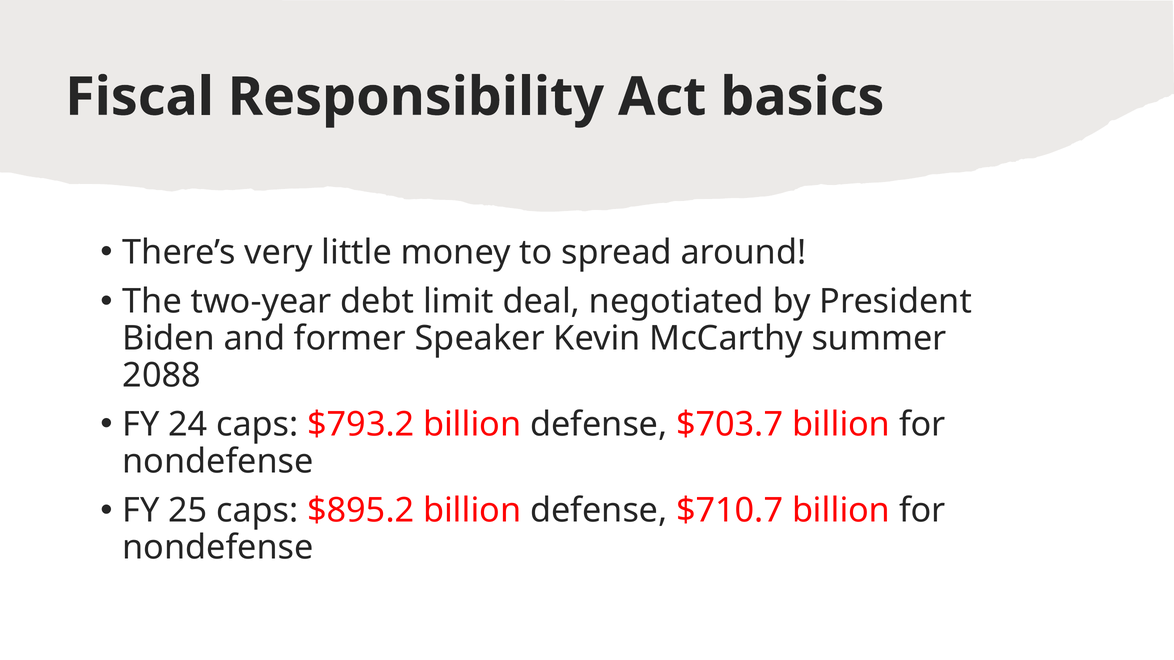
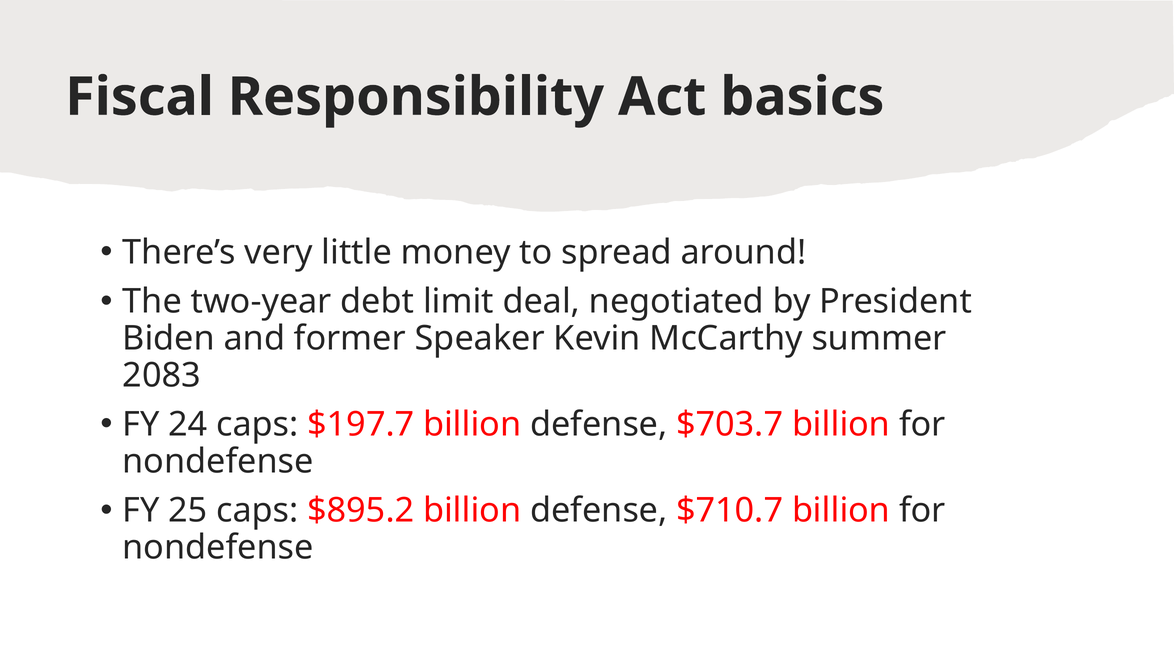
2088: 2088 -> 2083
$793.2: $793.2 -> $197.7
